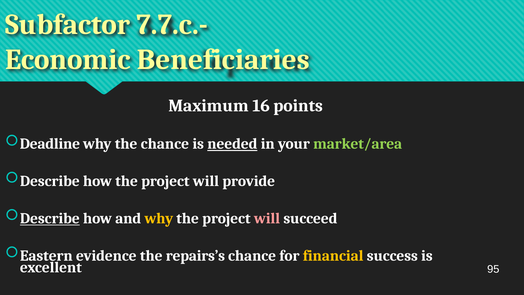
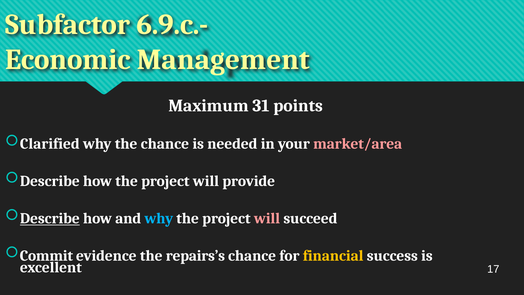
7.7.c.-: 7.7.c.- -> 6.9.c.-
Beneficiaries: Beneficiaries -> Management
16: 16 -> 31
Deadline: Deadline -> Clarified
needed underline: present -> none
market/area colour: light green -> pink
why at (159, 218) colour: yellow -> light blue
Eastern: Eastern -> Commit
95: 95 -> 17
